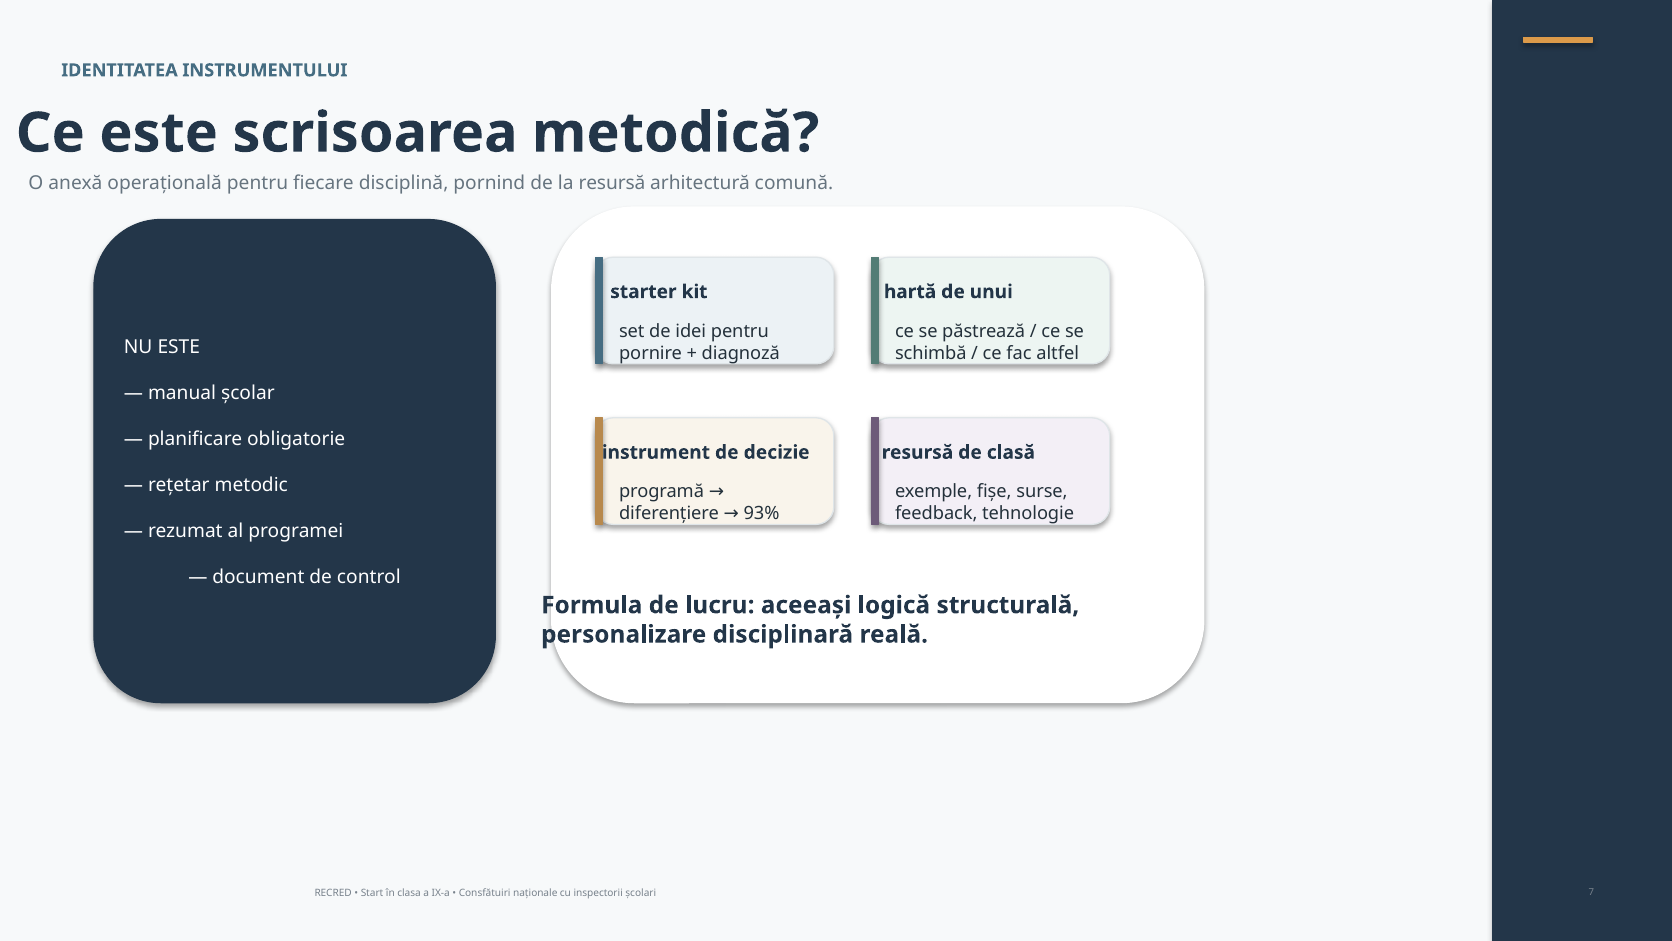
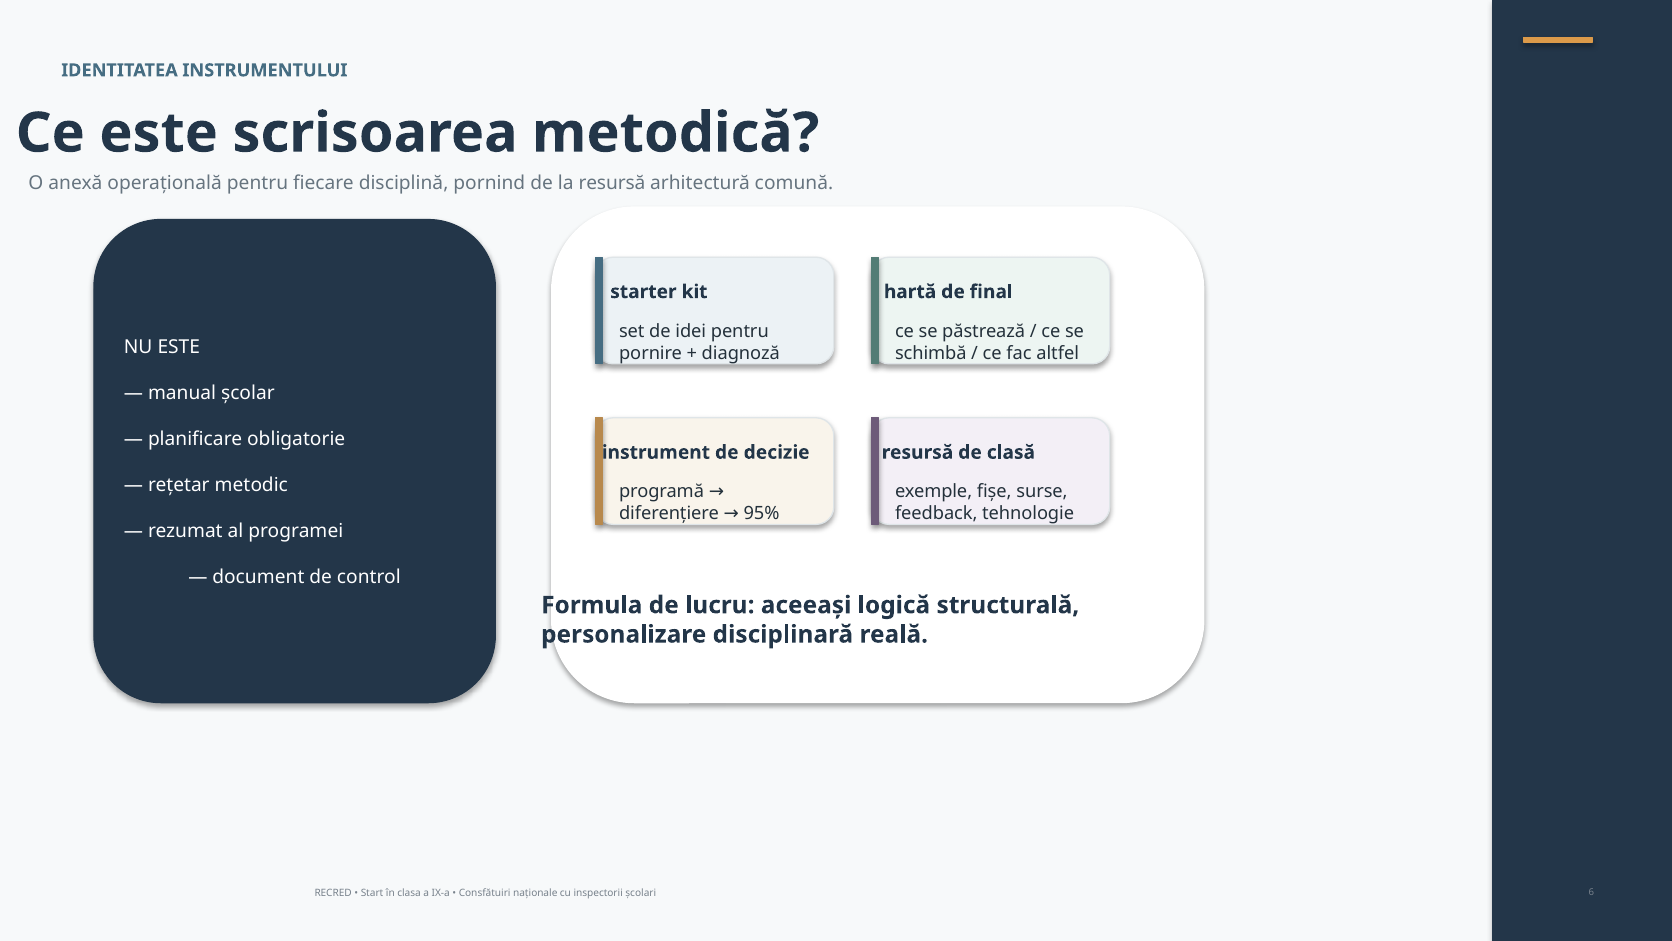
unui: unui -> final
93%: 93% -> 95%
7: 7 -> 6
